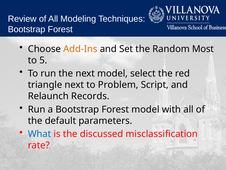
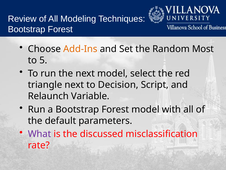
Problem: Problem -> Decision
Records: Records -> Variable
What colour: blue -> purple
